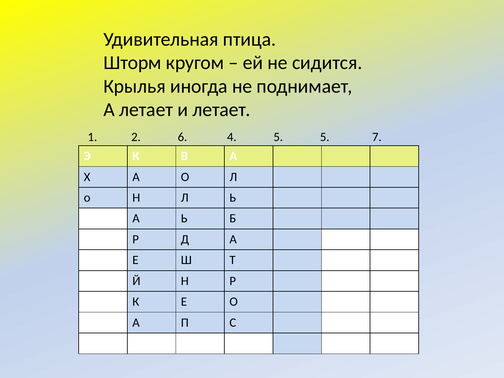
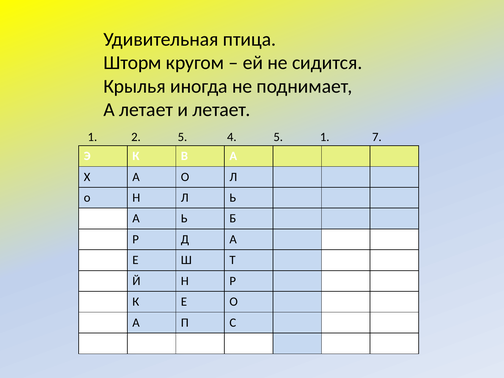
2 6: 6 -> 5
5 5: 5 -> 1
